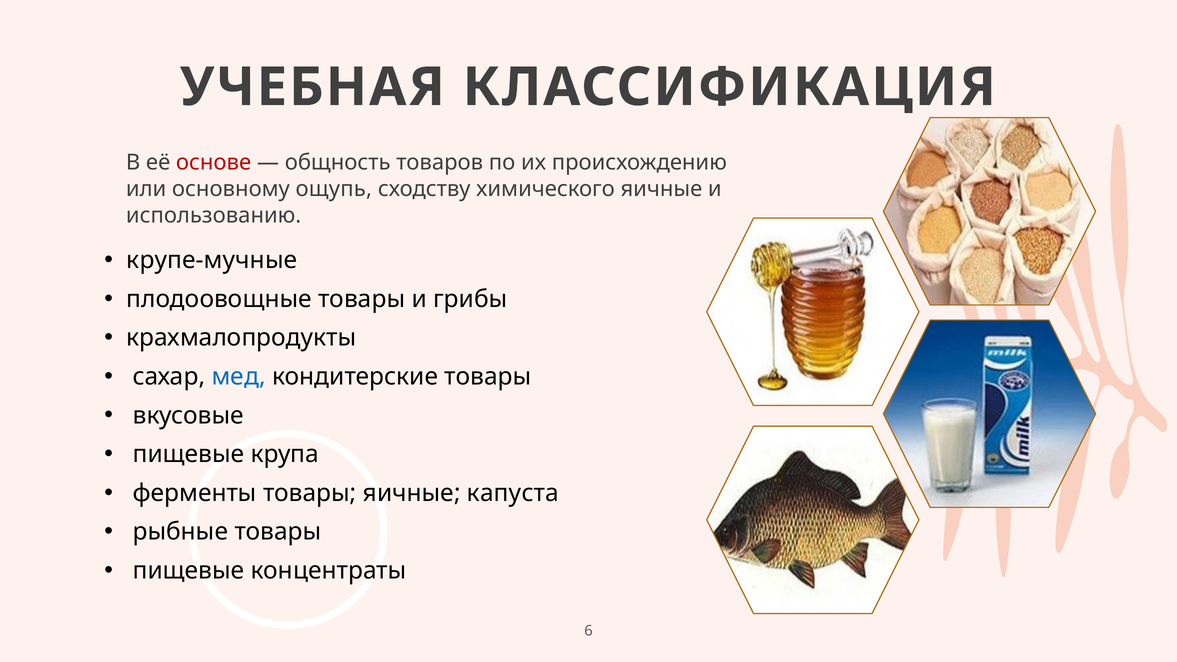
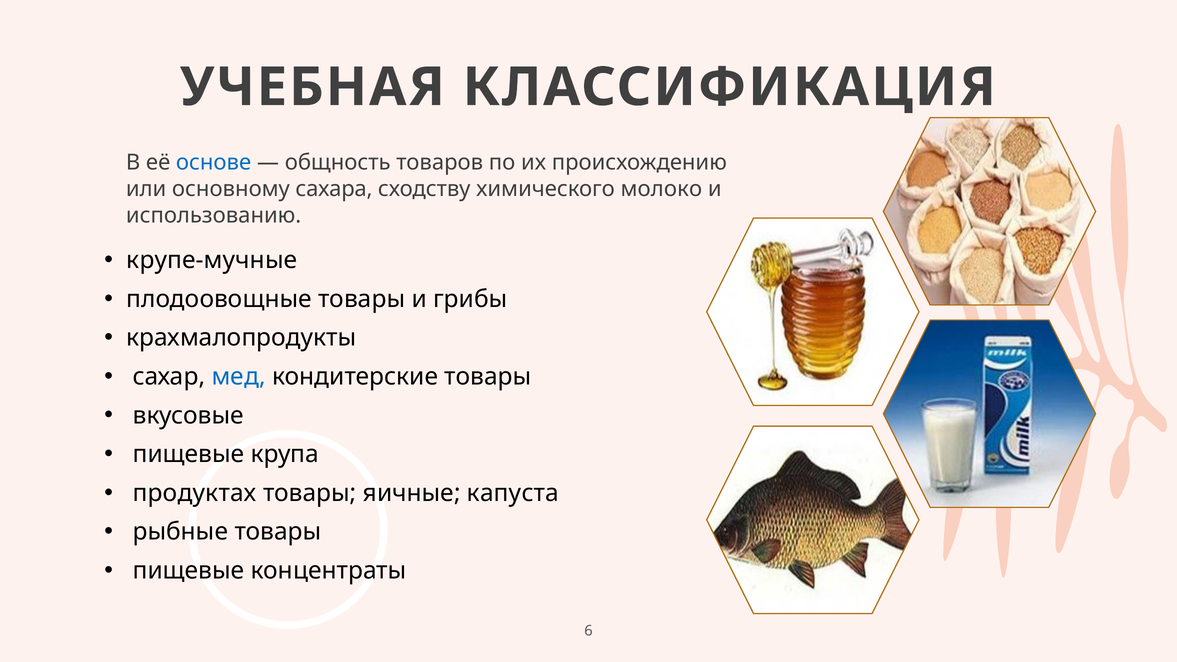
основе colour: red -> blue
ощупь: ощупь -> сахара
химического яичные: яичные -> молоко
ферменты: ферменты -> продуктах
